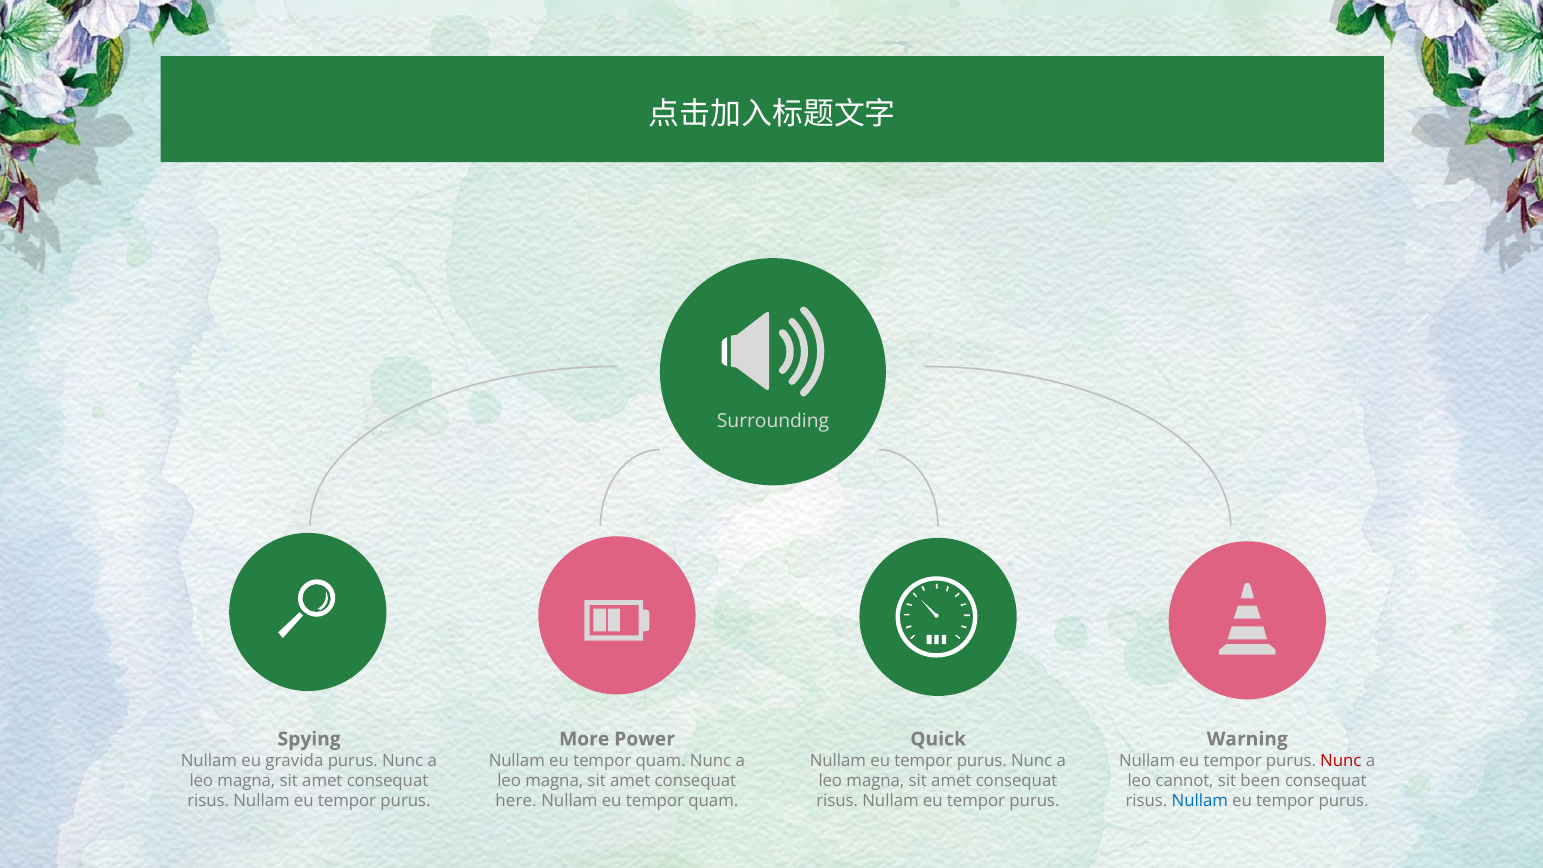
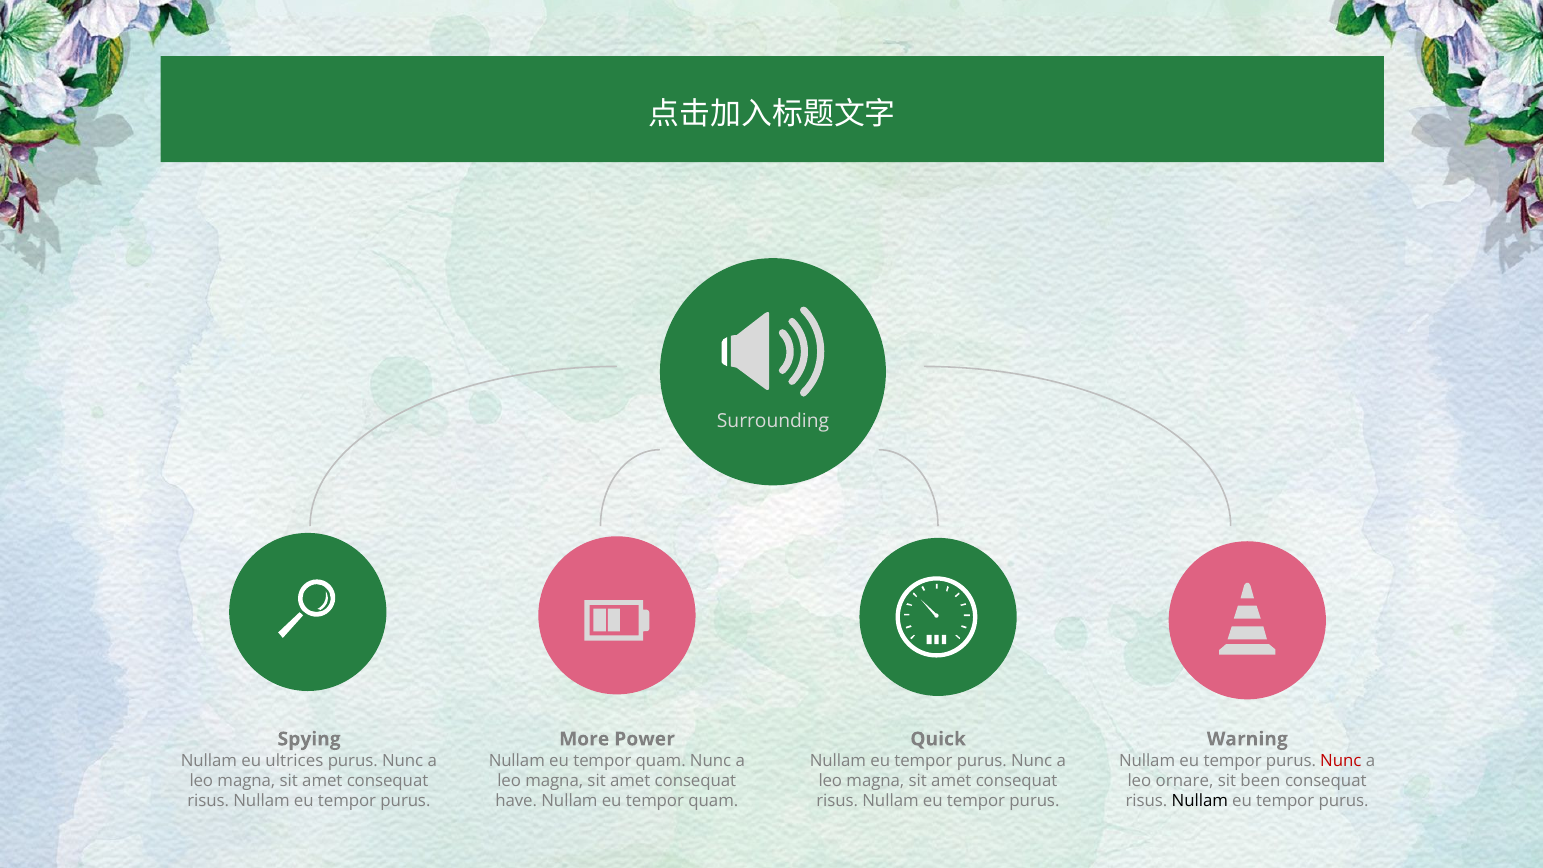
gravida: gravida -> ultrices
cannot: cannot -> ornare
here: here -> have
Nullam at (1200, 801) colour: blue -> black
